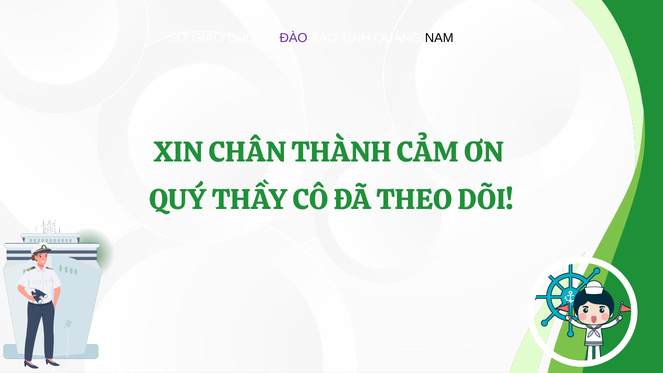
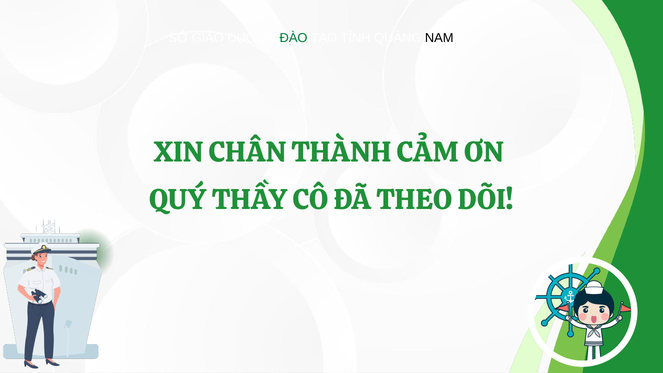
ĐÀO colour: purple -> green
